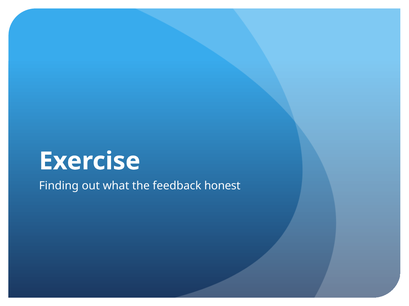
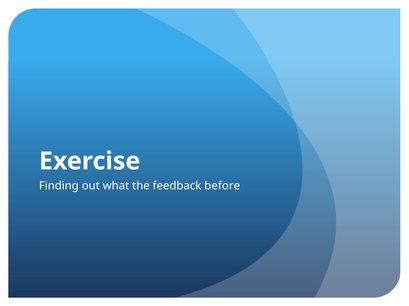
honest: honest -> before
